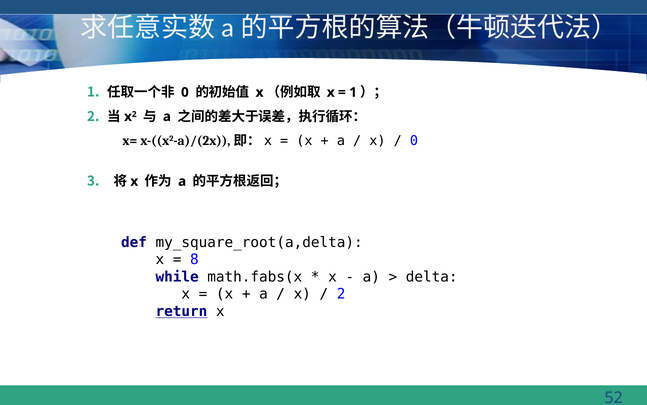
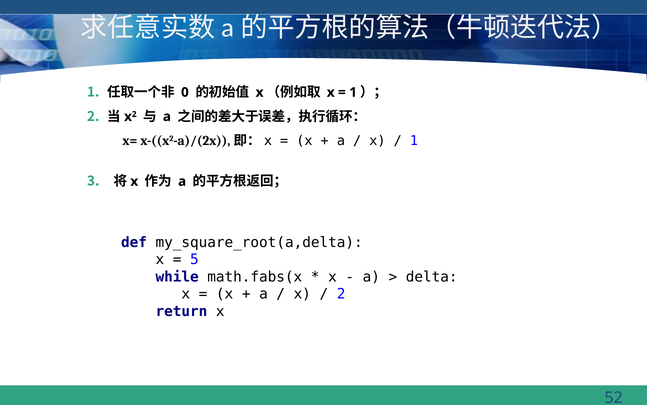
0 at (414, 141): 0 -> 1
8: 8 -> 5
return underline: present -> none
